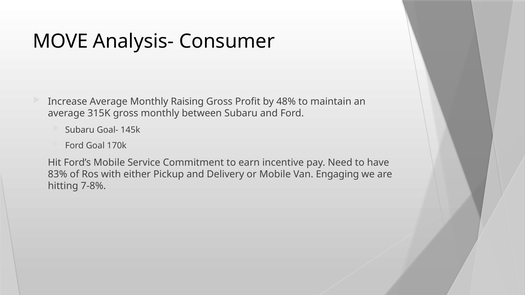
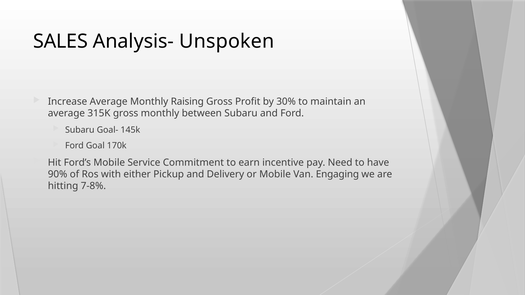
MOVE: MOVE -> SALES
Consumer: Consumer -> Unspoken
48%: 48% -> 30%
83%: 83% -> 90%
